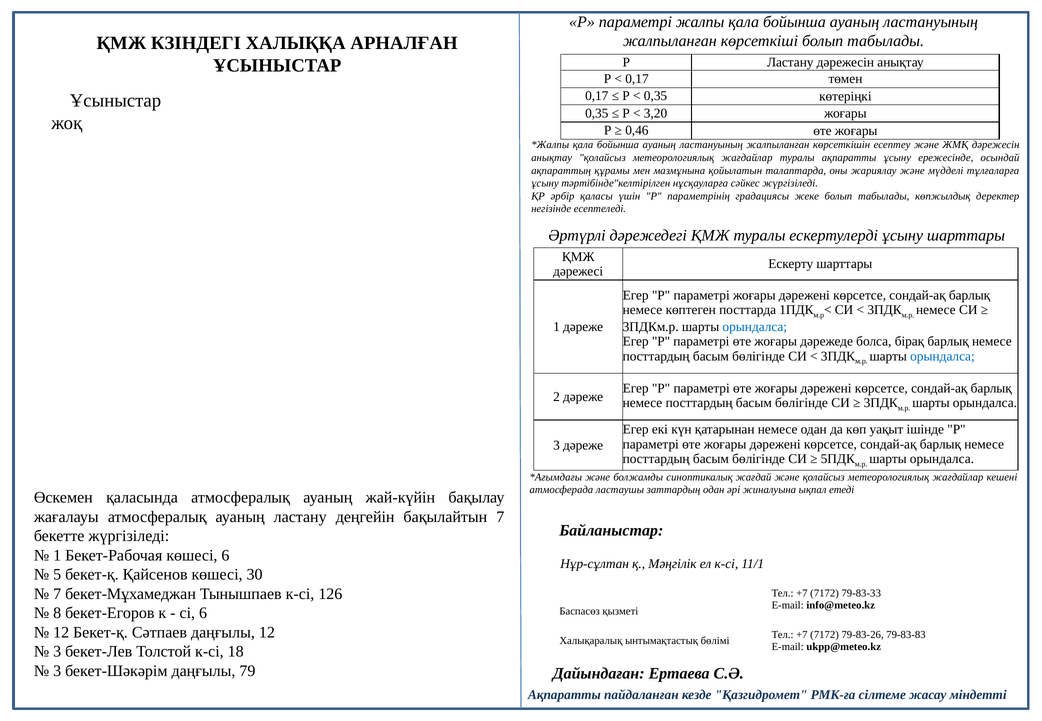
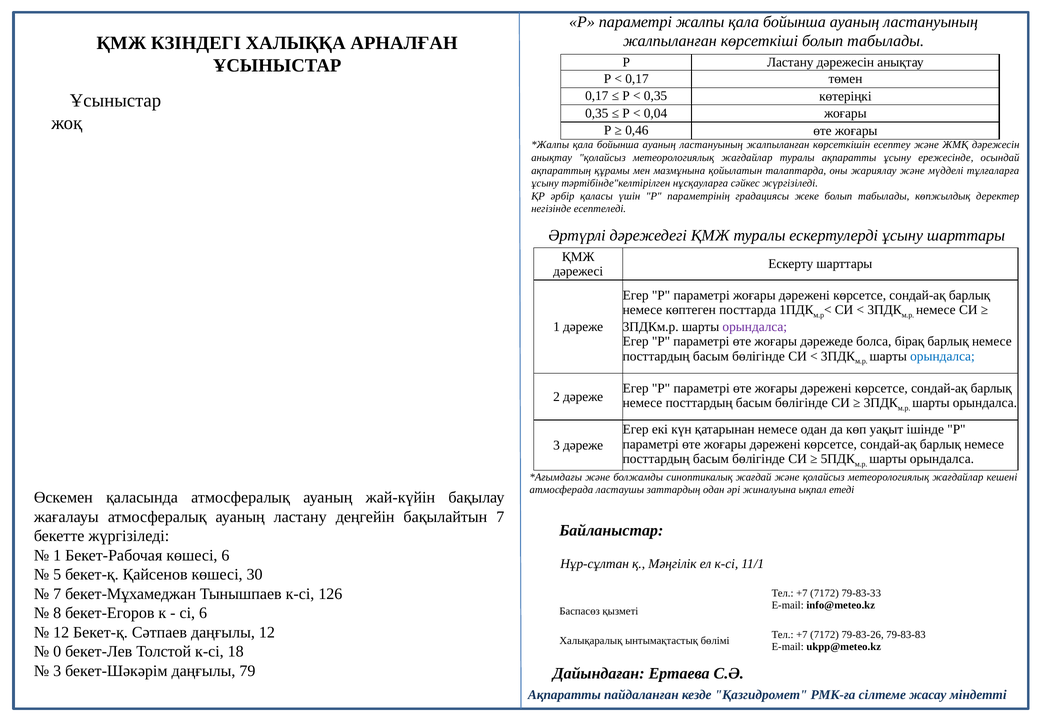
3,20: 3,20 -> 0,04
орындалса at (755, 327) colour: blue -> purple
3 at (57, 652): 3 -> 0
